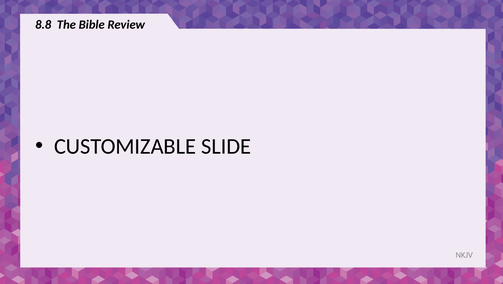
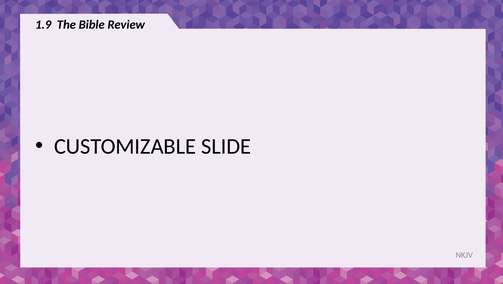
8.8: 8.8 -> 1.9
